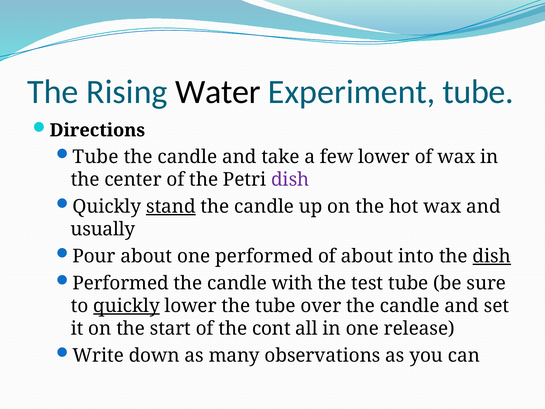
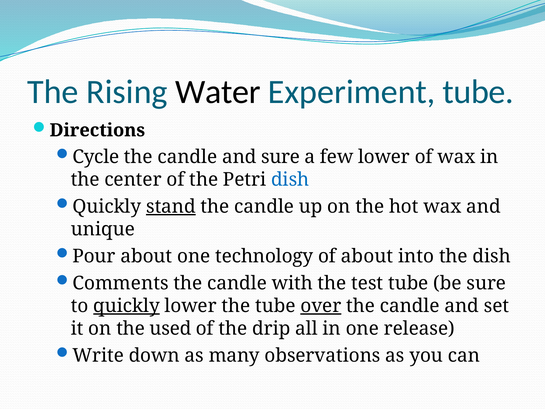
Tube at (96, 157): Tube -> Cycle
and take: take -> sure
dish at (290, 179) colour: purple -> blue
usually: usually -> unique
one performed: performed -> technology
dish at (492, 256) underline: present -> none
Performed at (121, 283): Performed -> Comments
over underline: none -> present
start: start -> used
cont: cont -> drip
